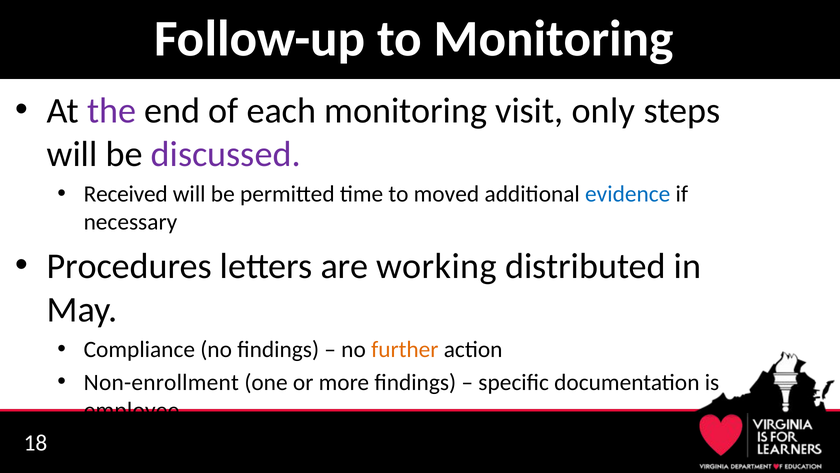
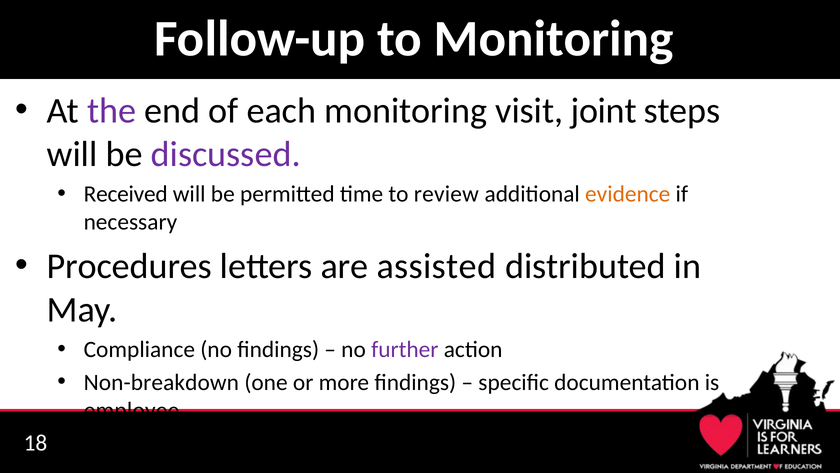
only: only -> joint
moved: moved -> review
evidence colour: blue -> orange
working: working -> assisted
further colour: orange -> purple
Non-enrollment: Non-enrollment -> Non-breakdown
